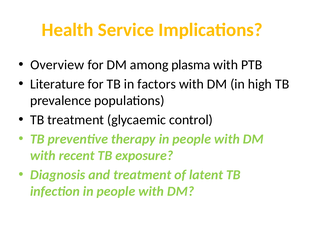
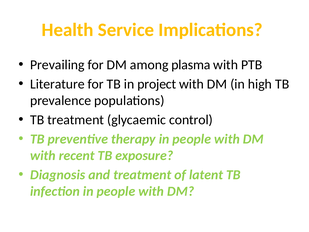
Overview: Overview -> Prevailing
factors: factors -> project
